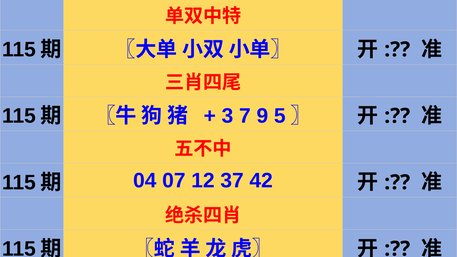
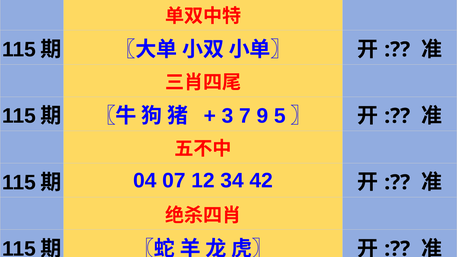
37: 37 -> 34
